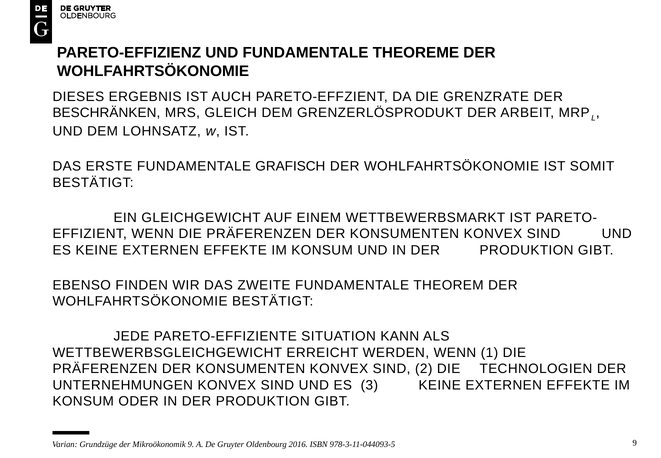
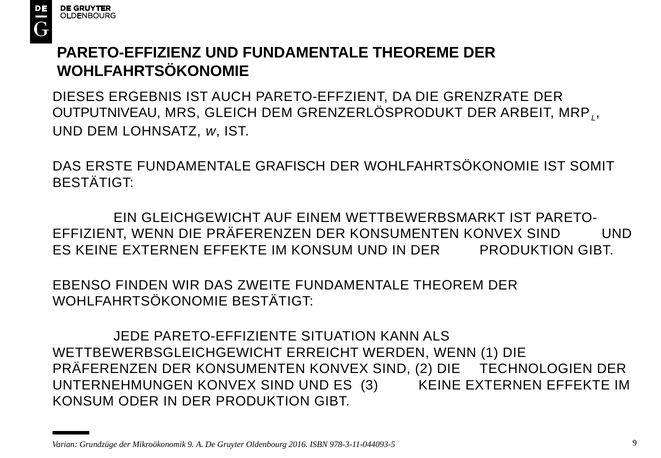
BESCHRÄNKEN: BESCHRÄNKEN -> OUTPUTNIVEAU
